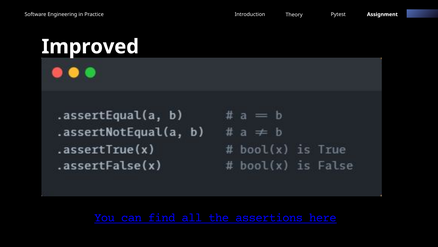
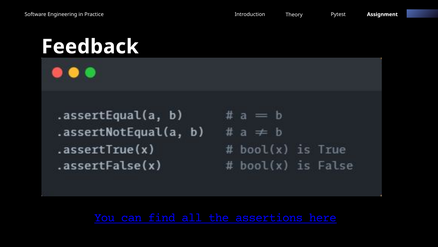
Improved: Improved -> Feedback
